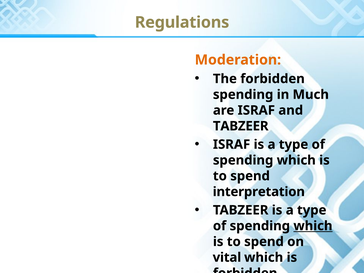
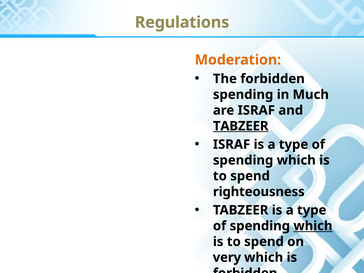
TABZEER at (241, 126) underline: none -> present
interpretation: interpretation -> righteousness
vital: vital -> very
